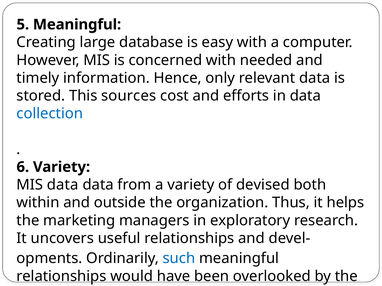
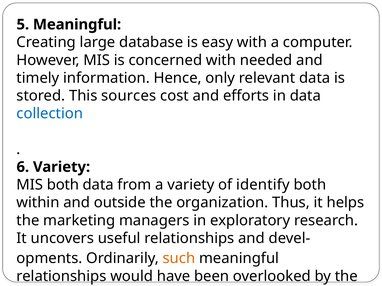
MIS data: data -> both
devised: devised -> identify
such colour: blue -> orange
